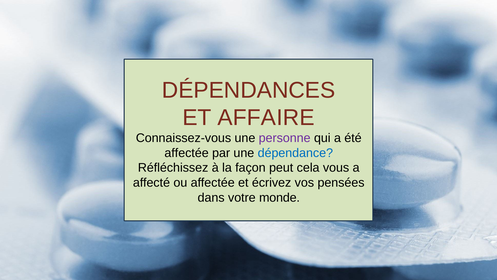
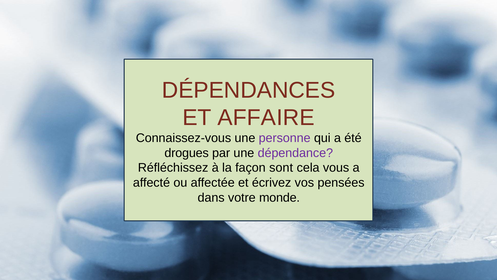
affectée at (187, 153): affectée -> drogues
dépendance colour: blue -> purple
peut: peut -> sont
